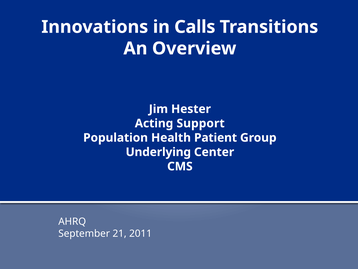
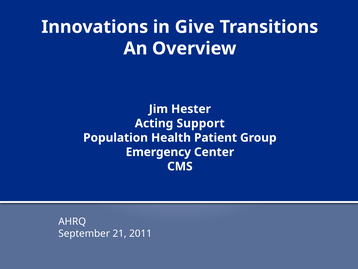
Calls: Calls -> Give
Underlying: Underlying -> Emergency
